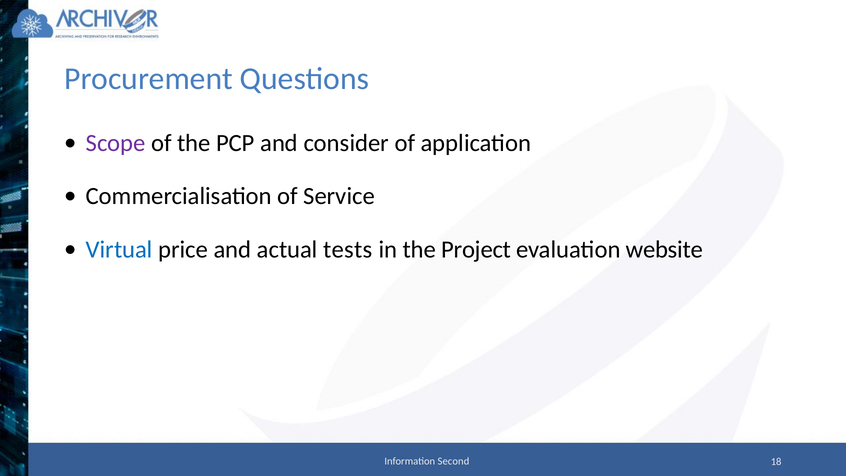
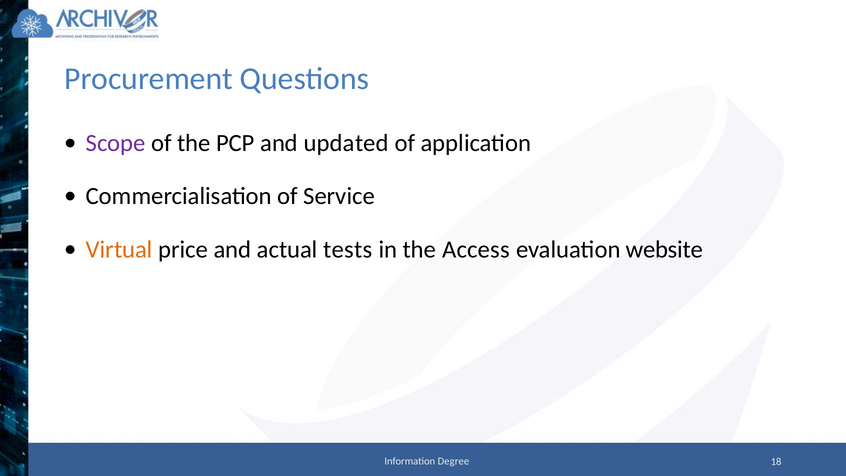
consider: consider -> updated
Virtual colour: blue -> orange
Project: Project -> Access
Second: Second -> Degree
